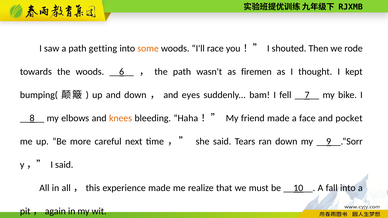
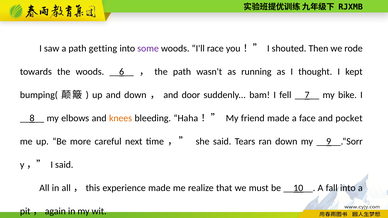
some colour: orange -> purple
firemen: firemen -> running
eyes: eyes -> door
